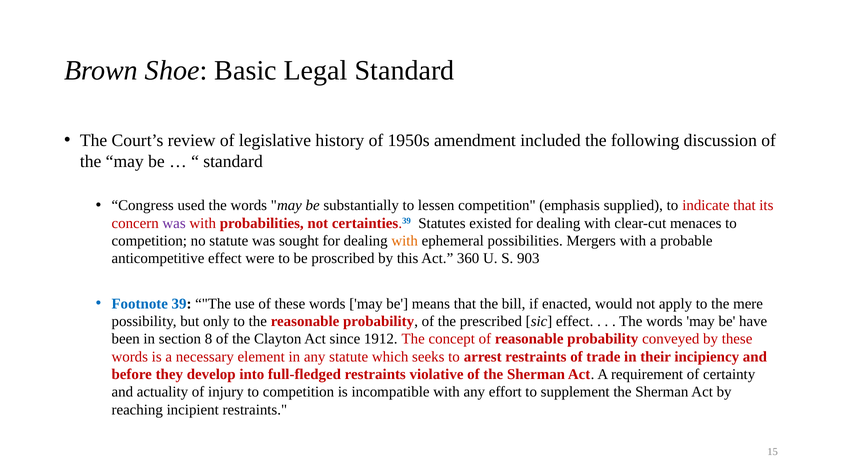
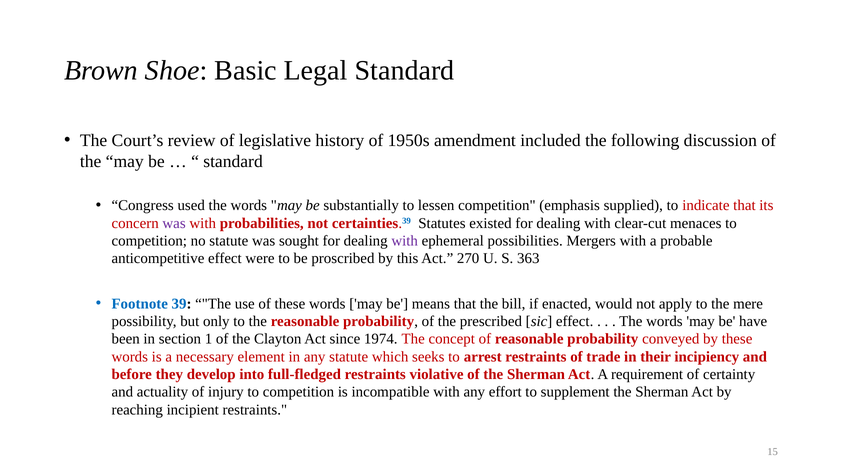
with at (405, 241) colour: orange -> purple
360: 360 -> 270
903: 903 -> 363
8: 8 -> 1
1912: 1912 -> 1974
